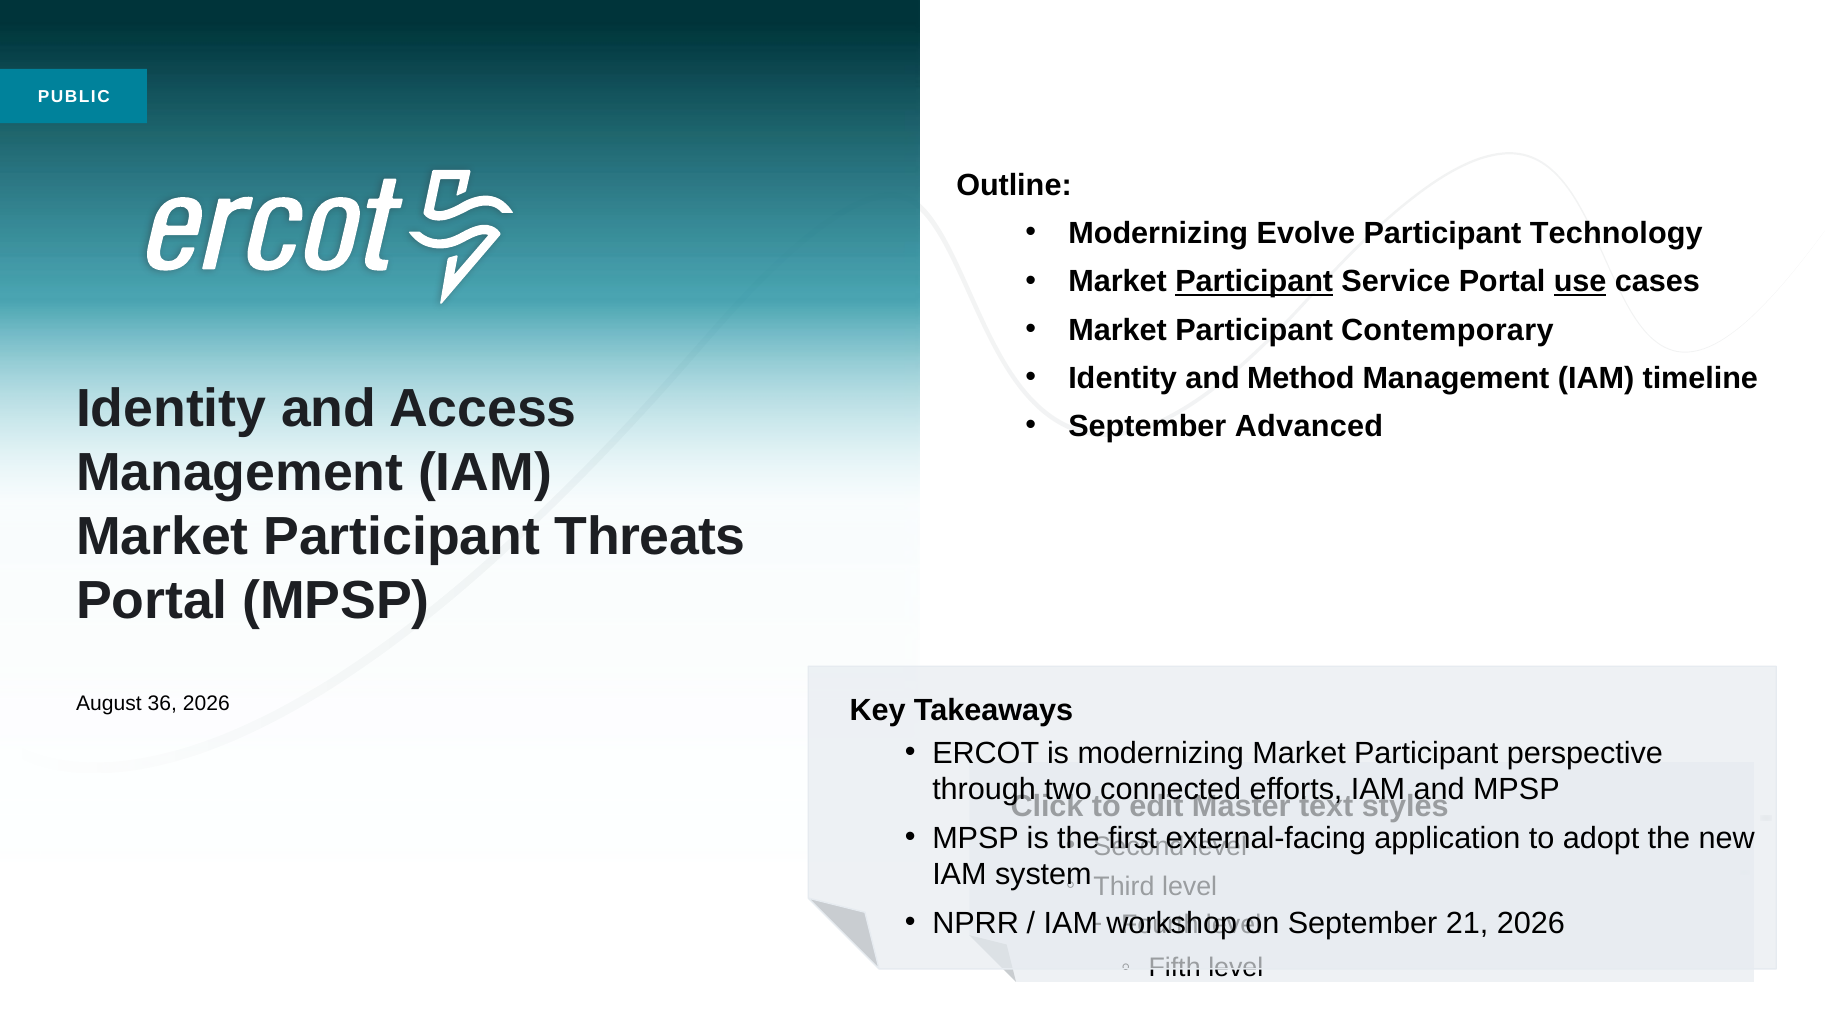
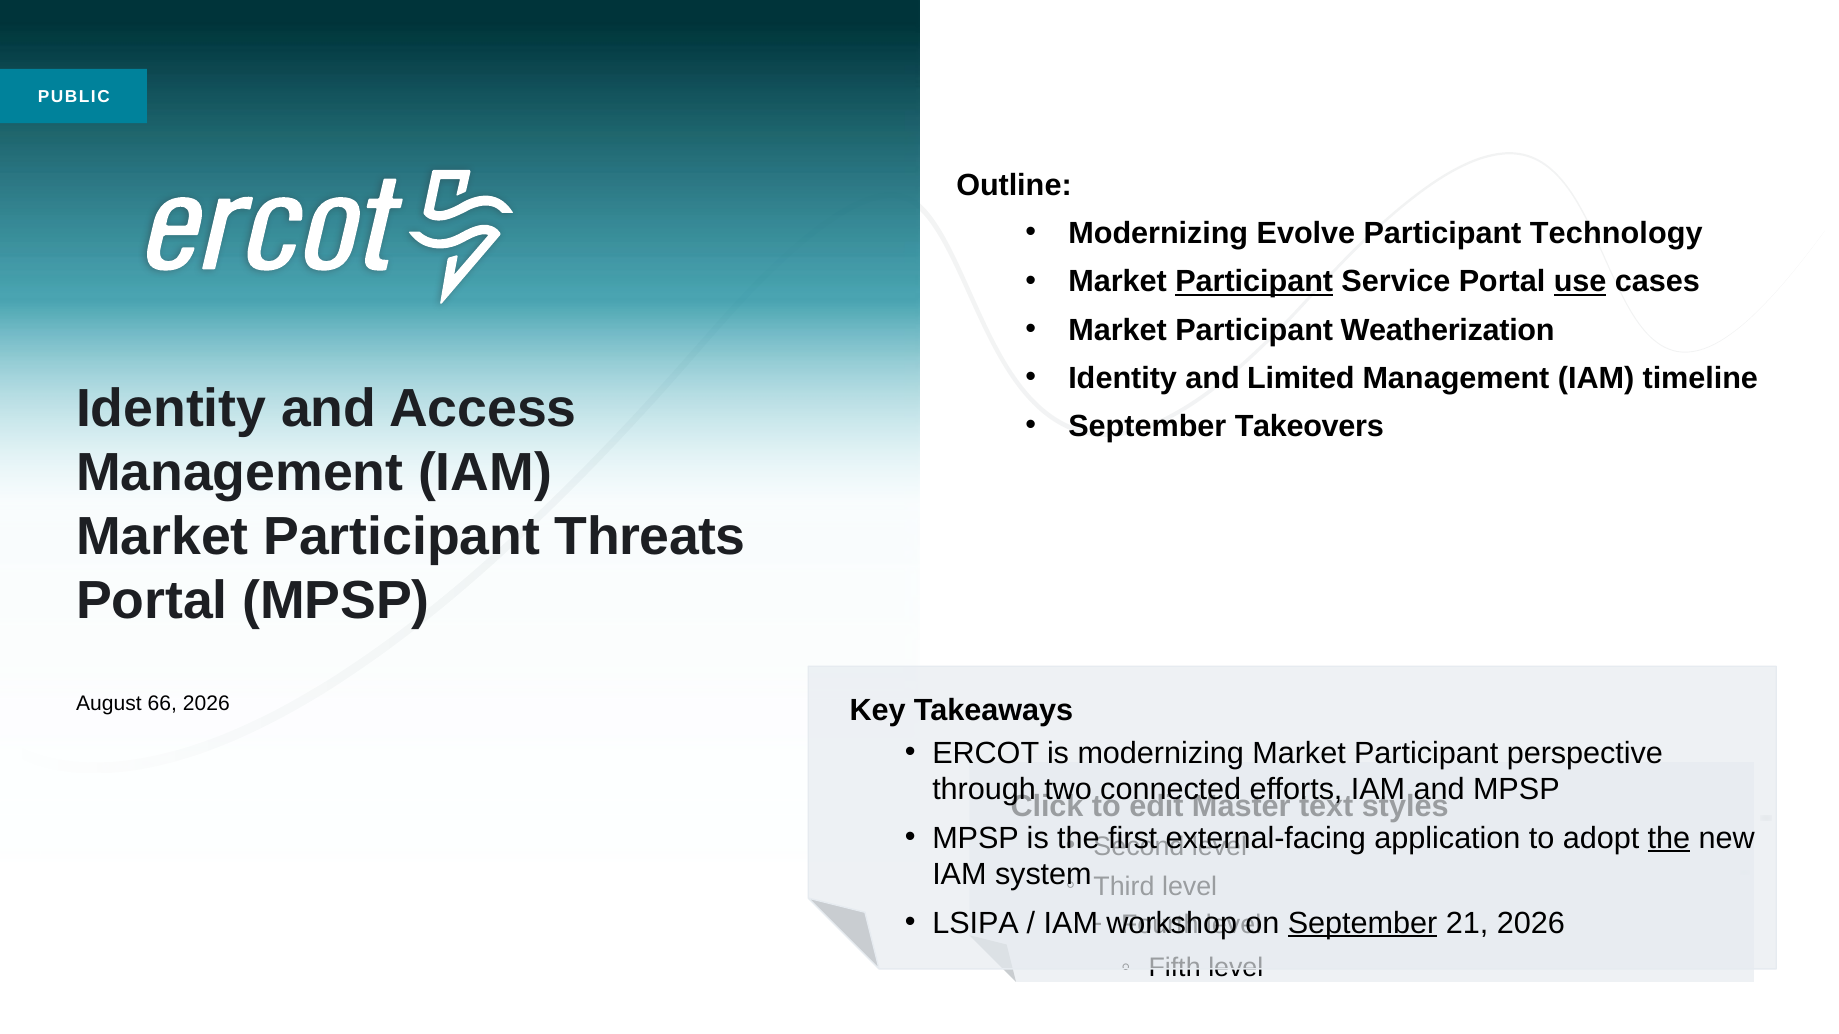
Contemporary: Contemporary -> Weatherization
Method: Method -> Limited
Advanced: Advanced -> Takeovers
36: 36 -> 66
the at (1669, 838) underline: none -> present
NPRR: NPRR -> LSIPA
September at (1363, 923) underline: none -> present
